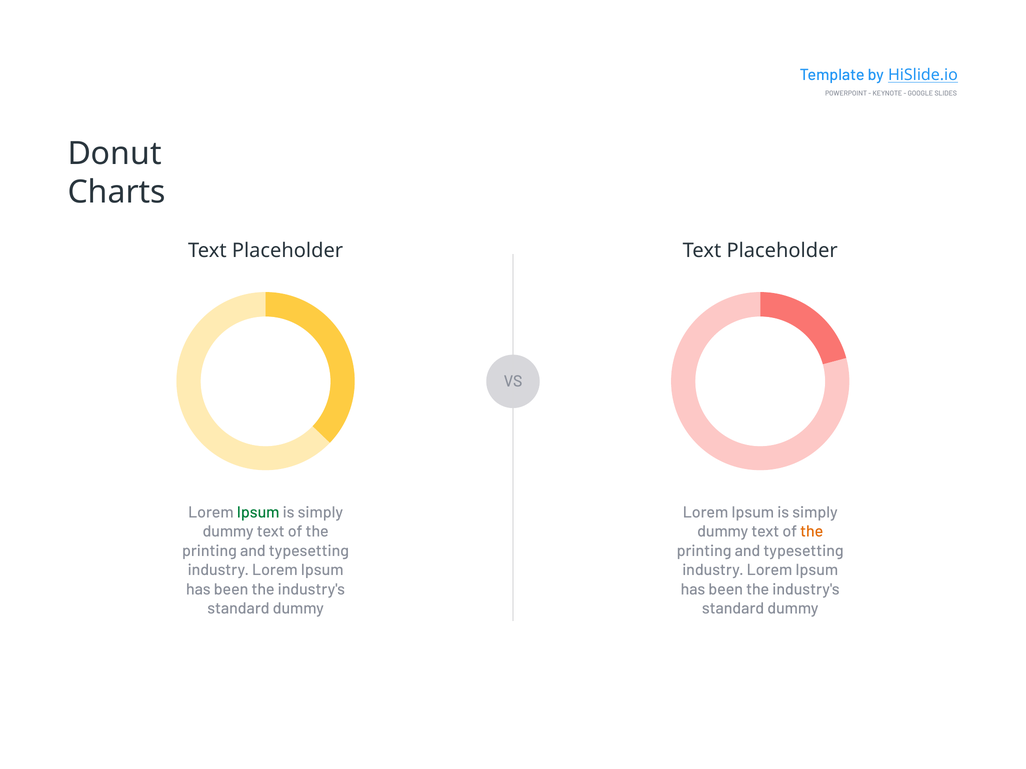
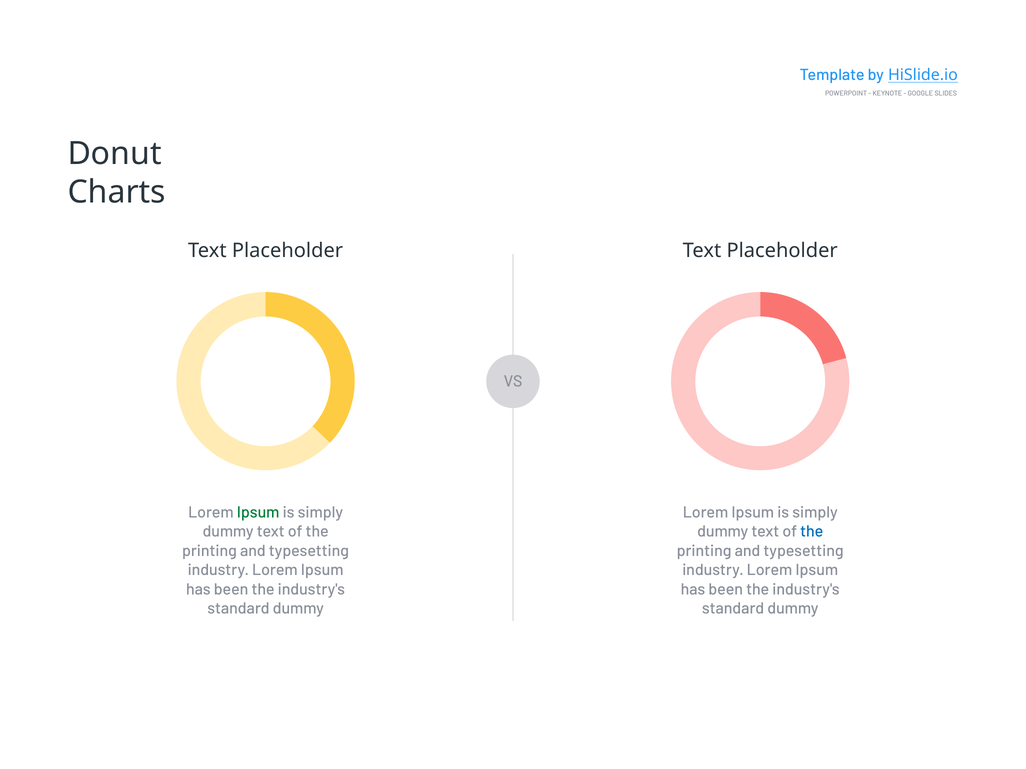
the at (812, 532) colour: orange -> blue
